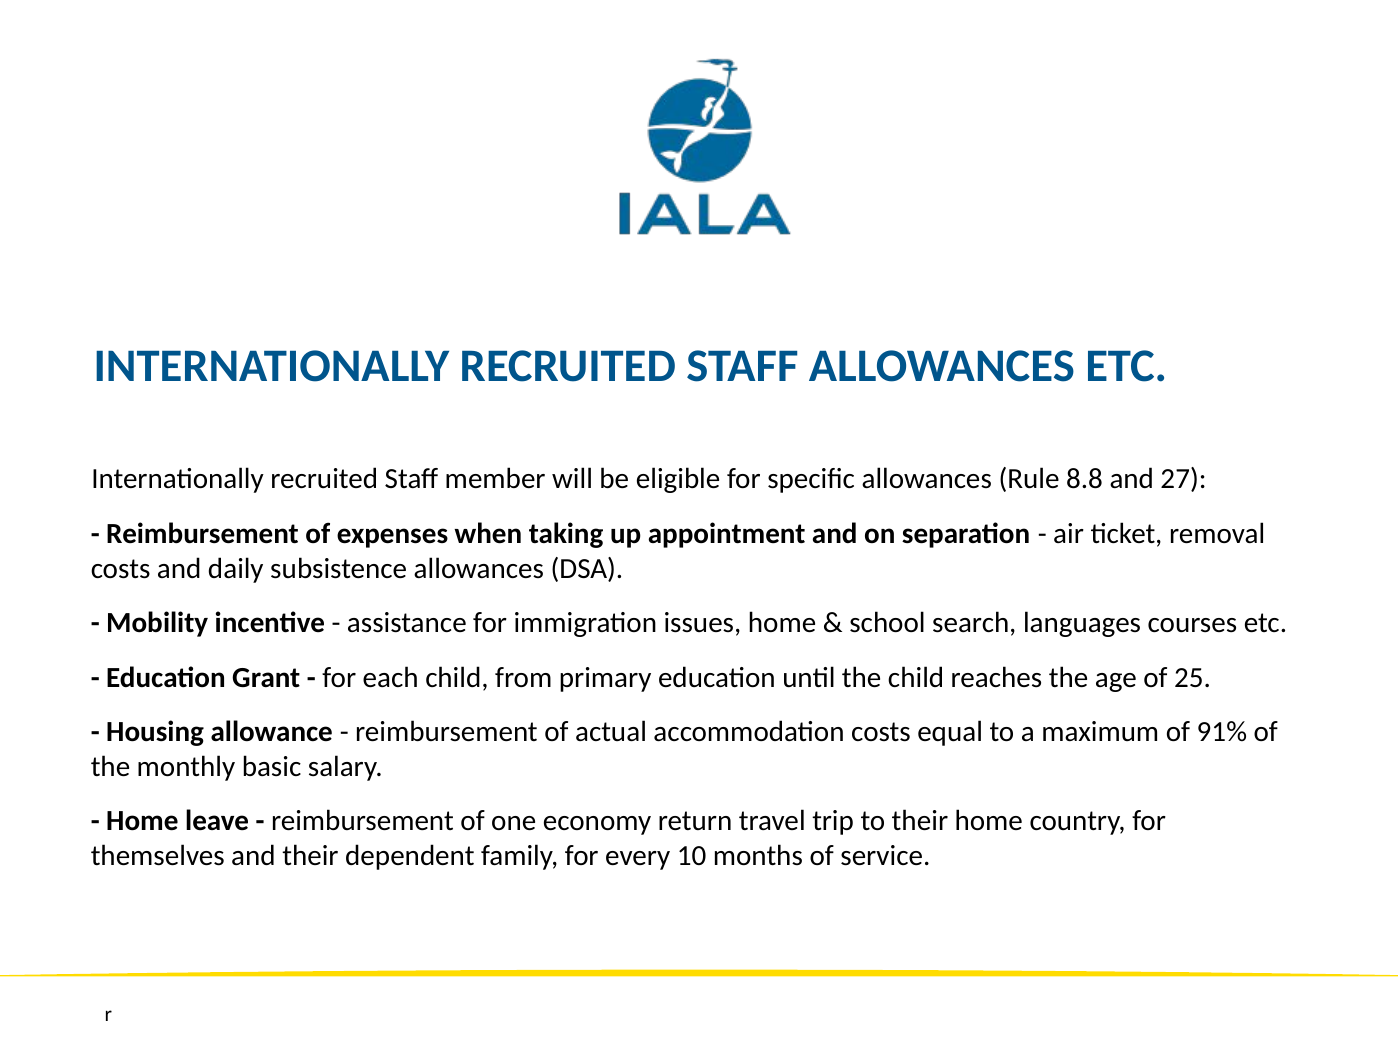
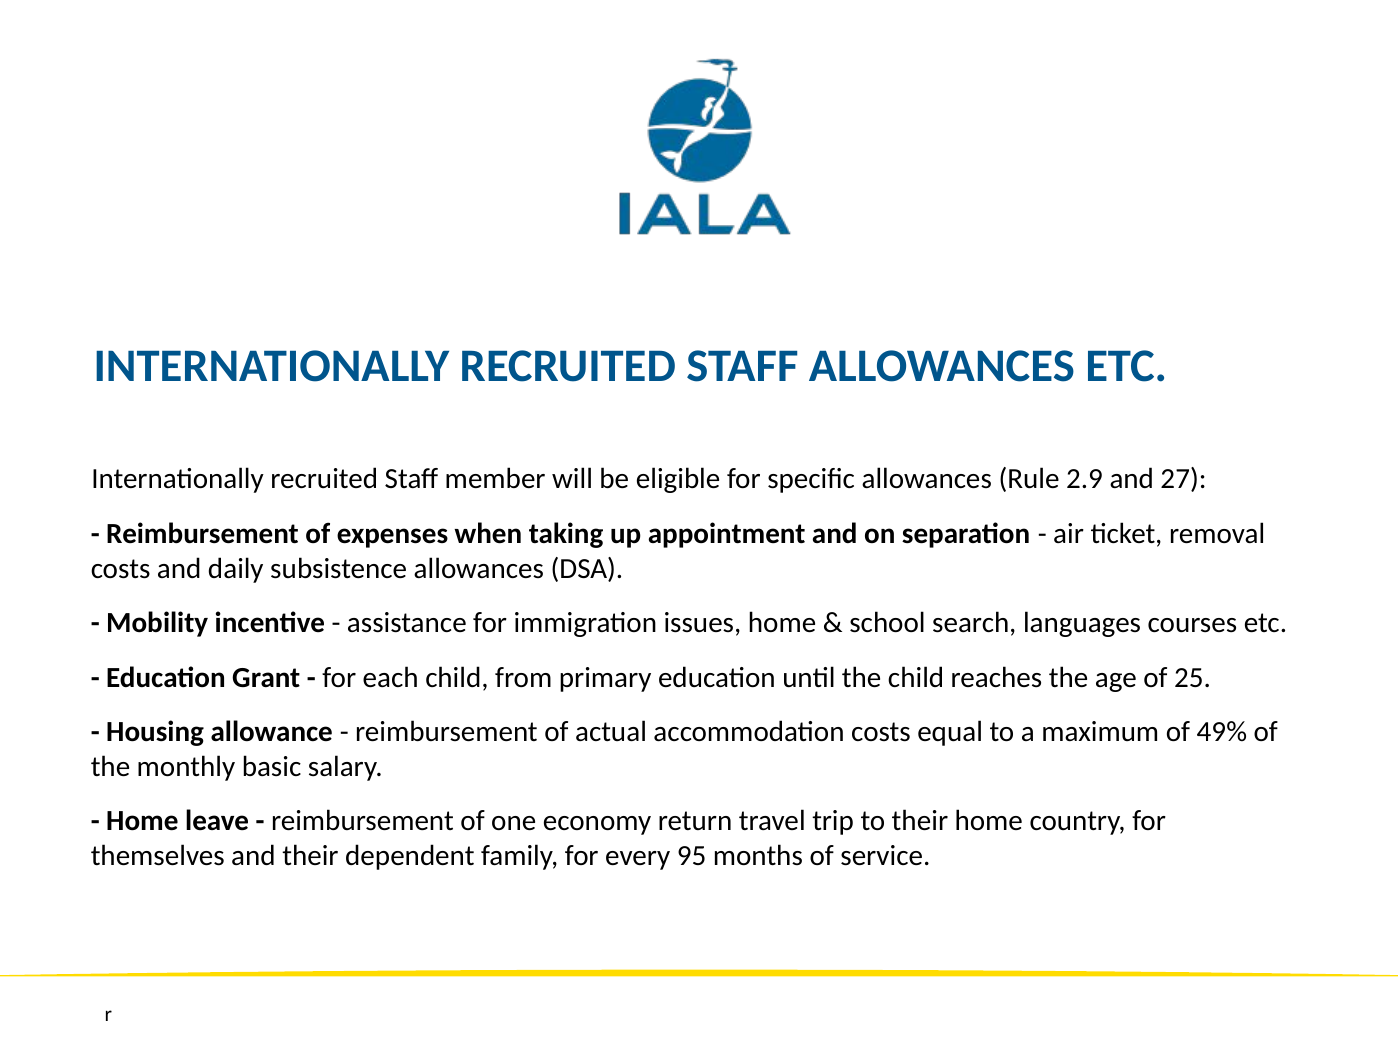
8.8: 8.8 -> 2.9
91%: 91% -> 49%
10: 10 -> 95
